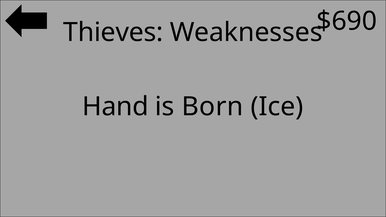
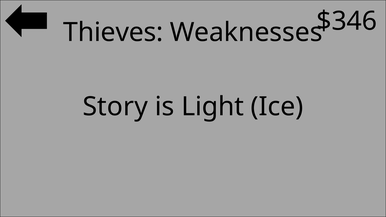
$690: $690 -> $346
Hand: Hand -> Story
Born: Born -> Light
